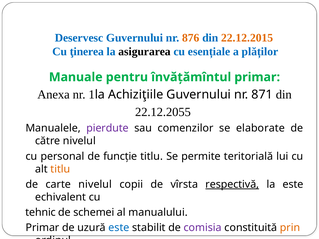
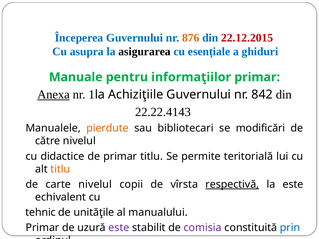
Deservesc: Deservesc -> Începerea
22.12.2015 colour: orange -> red
ţinerea: ţinerea -> asupra
plăților: plăților -> ghiduri
învățămîntul: învățămîntul -> informaţiilor
Anexa underline: none -> present
871: 871 -> 842
22.12.2055: 22.12.2055 -> 22.22.4143
pierdute colour: purple -> orange
comenzilor: comenzilor -> bibliotecari
elaborate: elaborate -> modificări
personal: personal -> didactice
de funcție: funcție -> primar
schemei: schemei -> unităţile
este at (119, 228) colour: blue -> purple
prin colour: orange -> blue
